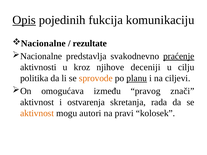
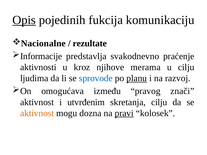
Nacionalne at (41, 56): Nacionalne -> Informacije
praćenje underline: present -> none
deceniji: deceniji -> merama
politika: politika -> ljudima
sprovode colour: orange -> blue
ciljevi: ciljevi -> razvoj
ostvarenja: ostvarenja -> utvrđenim
skretanja rada: rada -> cilju
autori: autori -> dozna
pravi underline: none -> present
